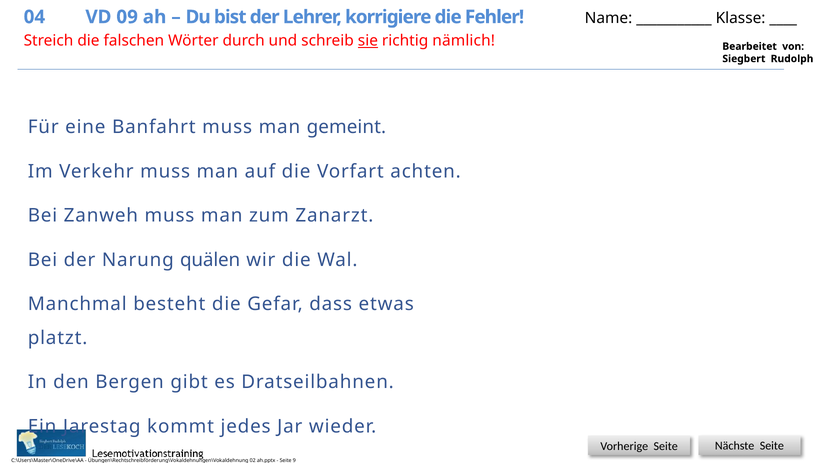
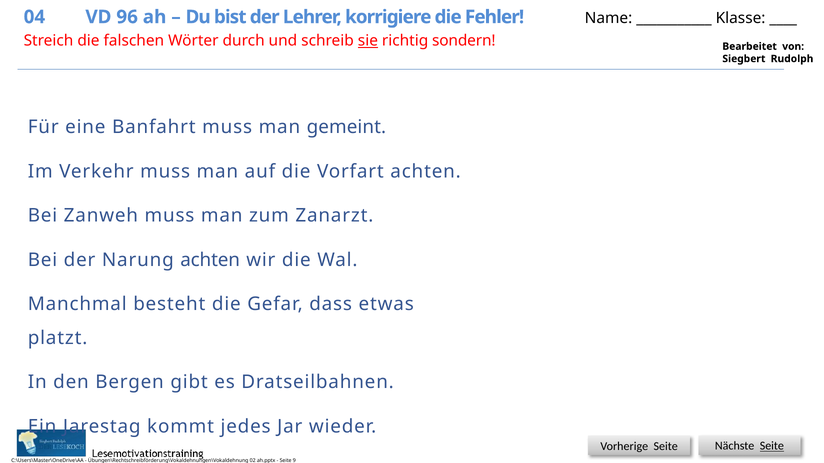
09: 09 -> 96
nämlich: nämlich -> sondern
Narung quälen: quälen -> achten
Seite at (772, 446) underline: none -> present
